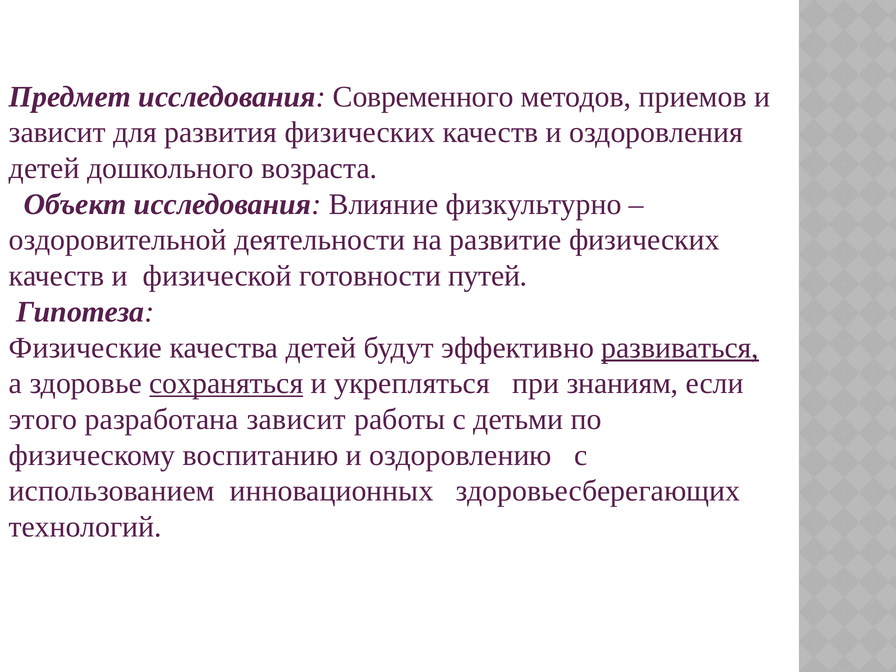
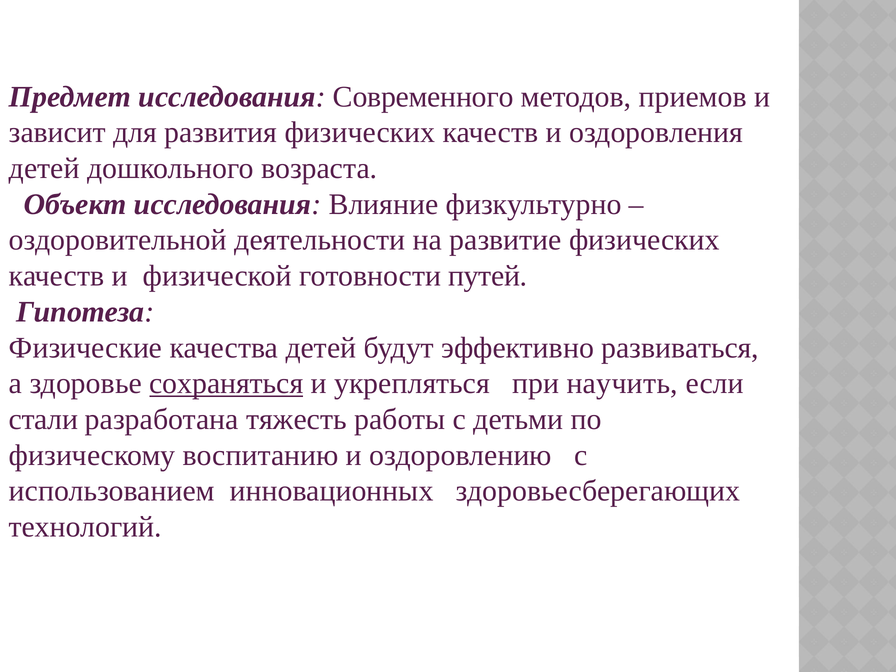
развиваться underline: present -> none
знаниям: знаниям -> научить
этого: этого -> стали
разработана зависит: зависит -> тяжесть
